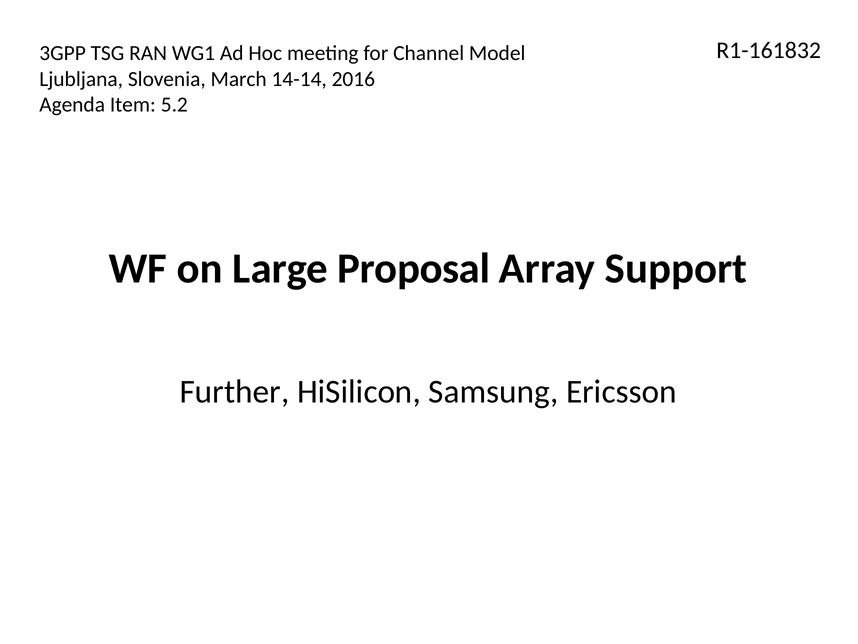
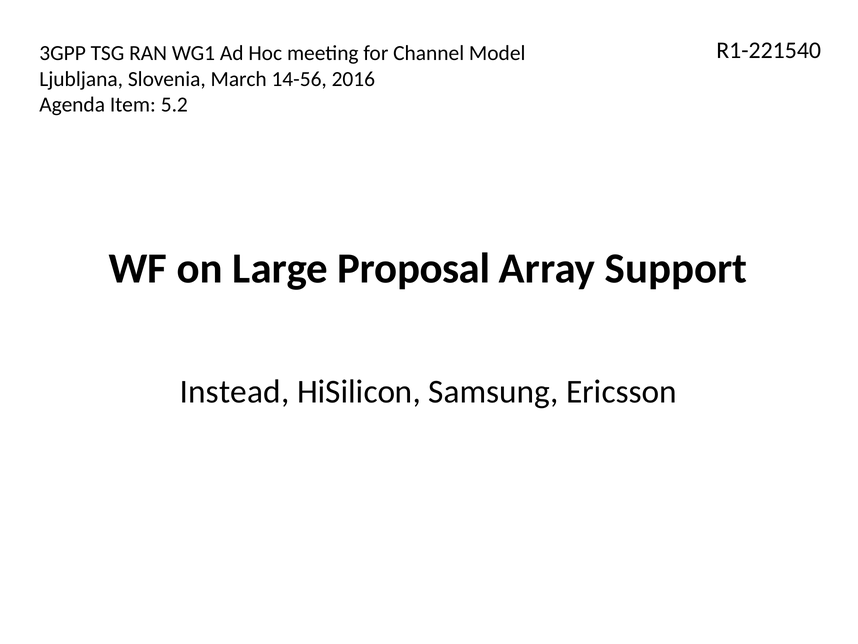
R1-161832: R1-161832 -> R1-221540
14-14: 14-14 -> 14-56
Further: Further -> Instead
